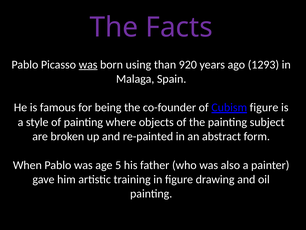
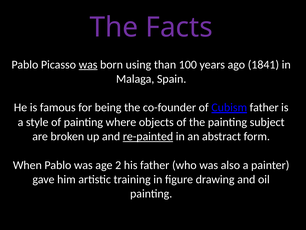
920: 920 -> 100
1293: 1293 -> 1841
Cubism figure: figure -> father
re-painted underline: none -> present
5: 5 -> 2
